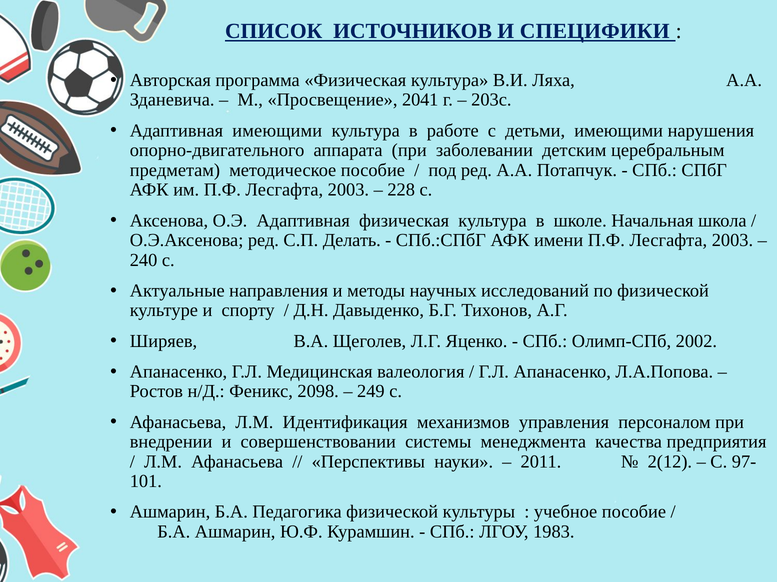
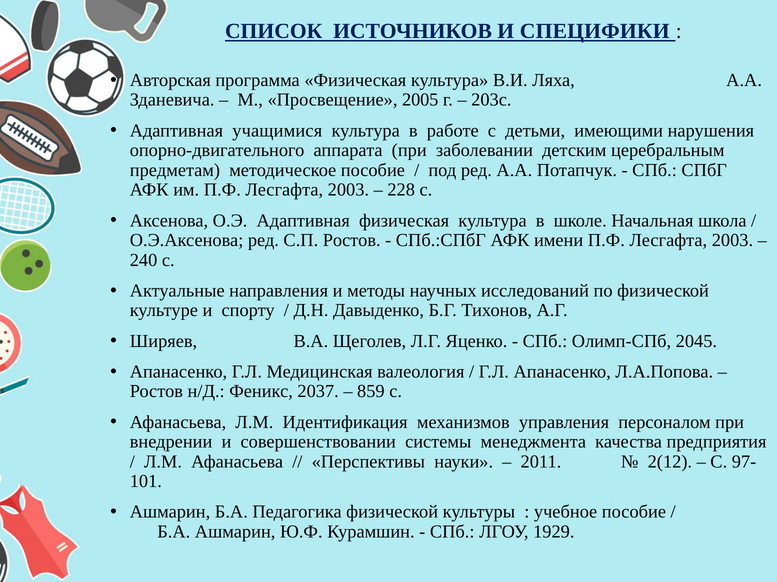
2041: 2041 -> 2005
Адаптивная имеющими: имеющими -> учащимися
С.П Делать: Делать -> Ростов
2002: 2002 -> 2045
2098: 2098 -> 2037
249: 249 -> 859
1983: 1983 -> 1929
